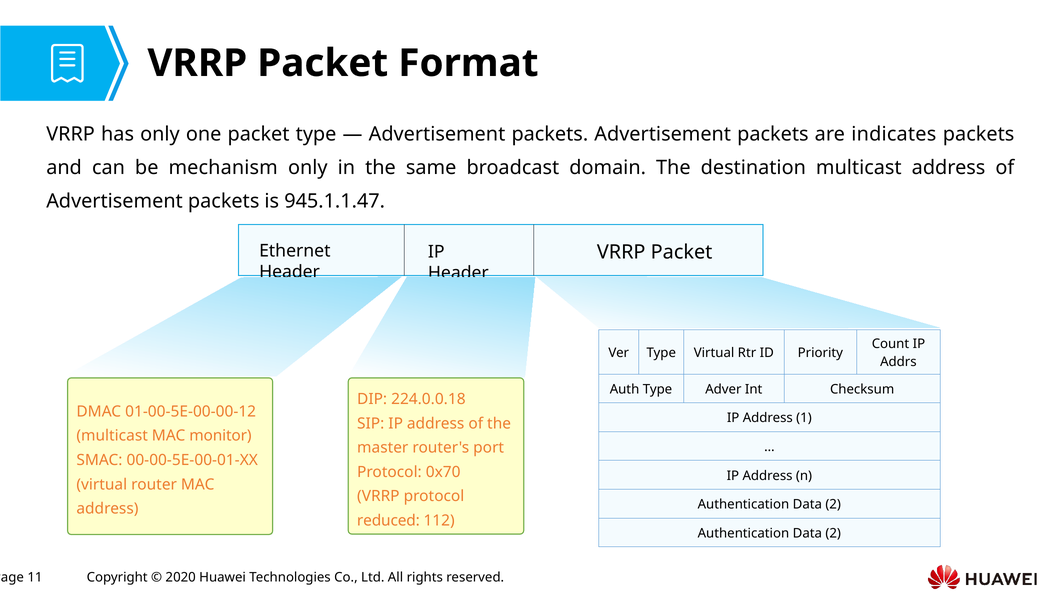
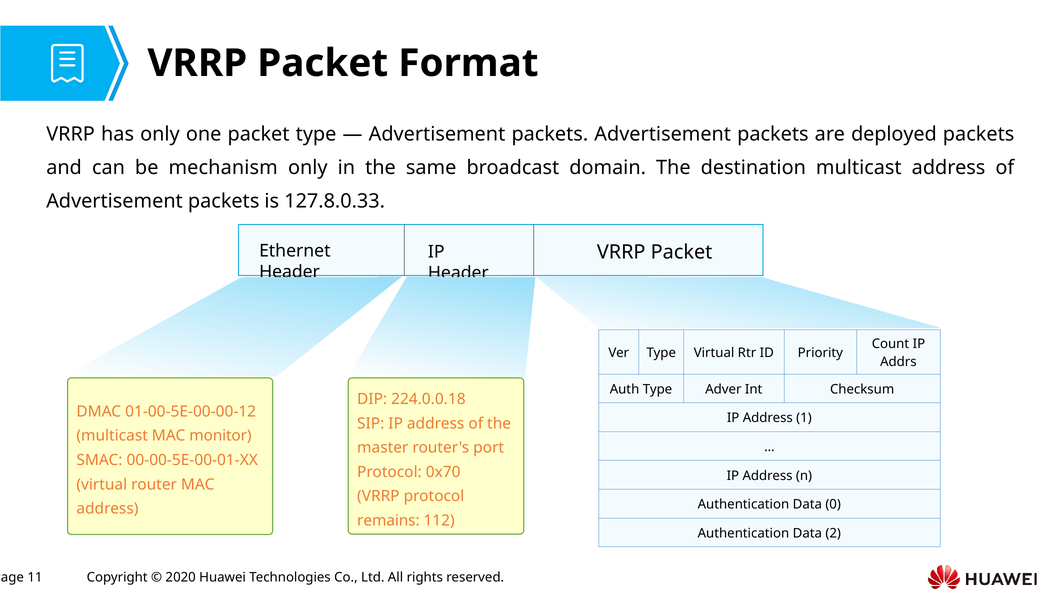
indicates: indicates -> deployed
945.1.1.47: 945.1.1.47 -> 127.8.0.33
2 at (833, 505): 2 -> 0
reduced: reduced -> remains
